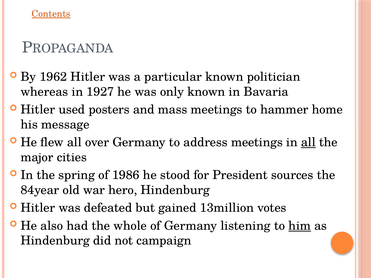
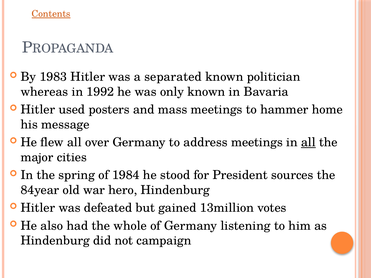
1962: 1962 -> 1983
particular: particular -> separated
1927: 1927 -> 1992
1986: 1986 -> 1984
him underline: present -> none
